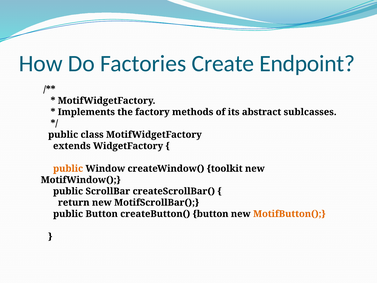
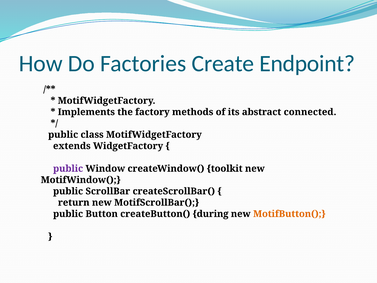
sublcasses: sublcasses -> connected
public at (68, 168) colour: orange -> purple
createButton( button: button -> during
